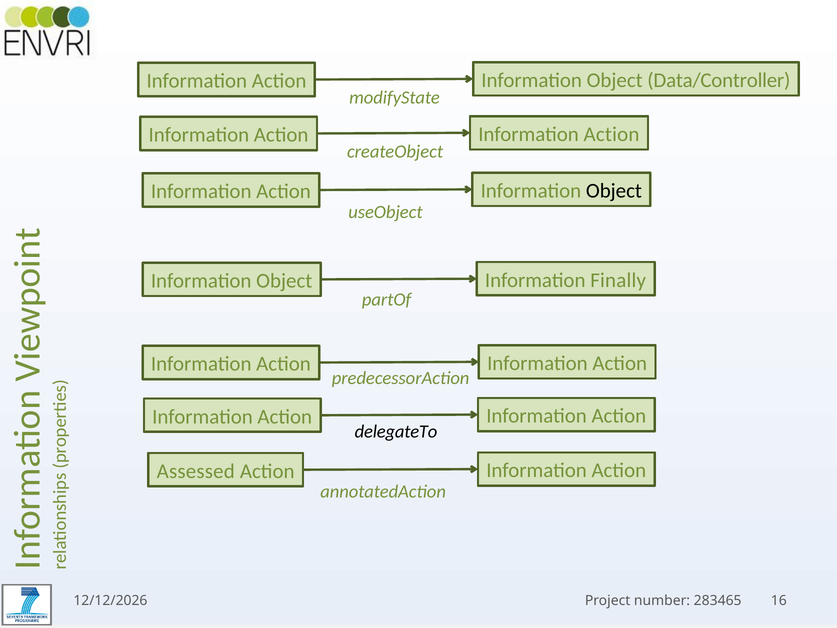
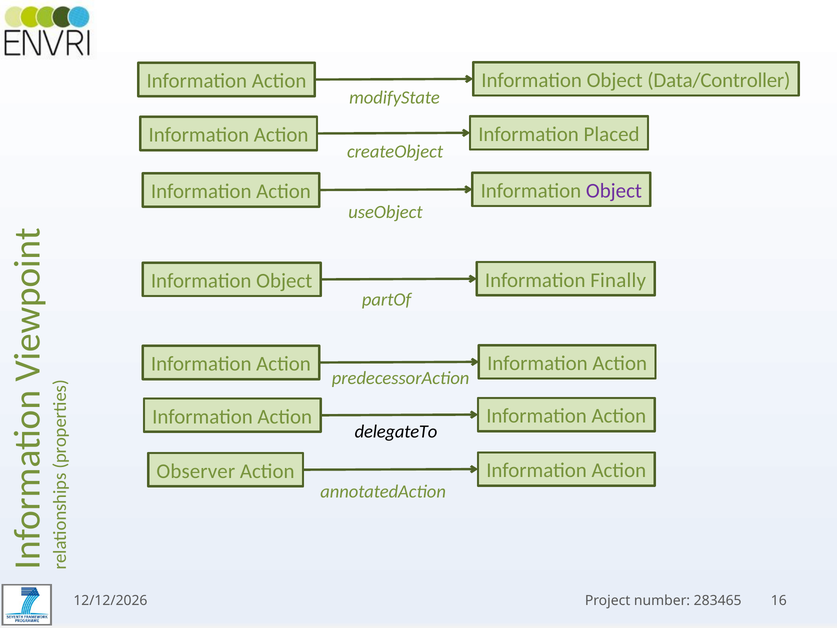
Action at (611, 134): Action -> Placed
Object at (614, 191) colour: black -> purple
Assessed: Assessed -> Observer
